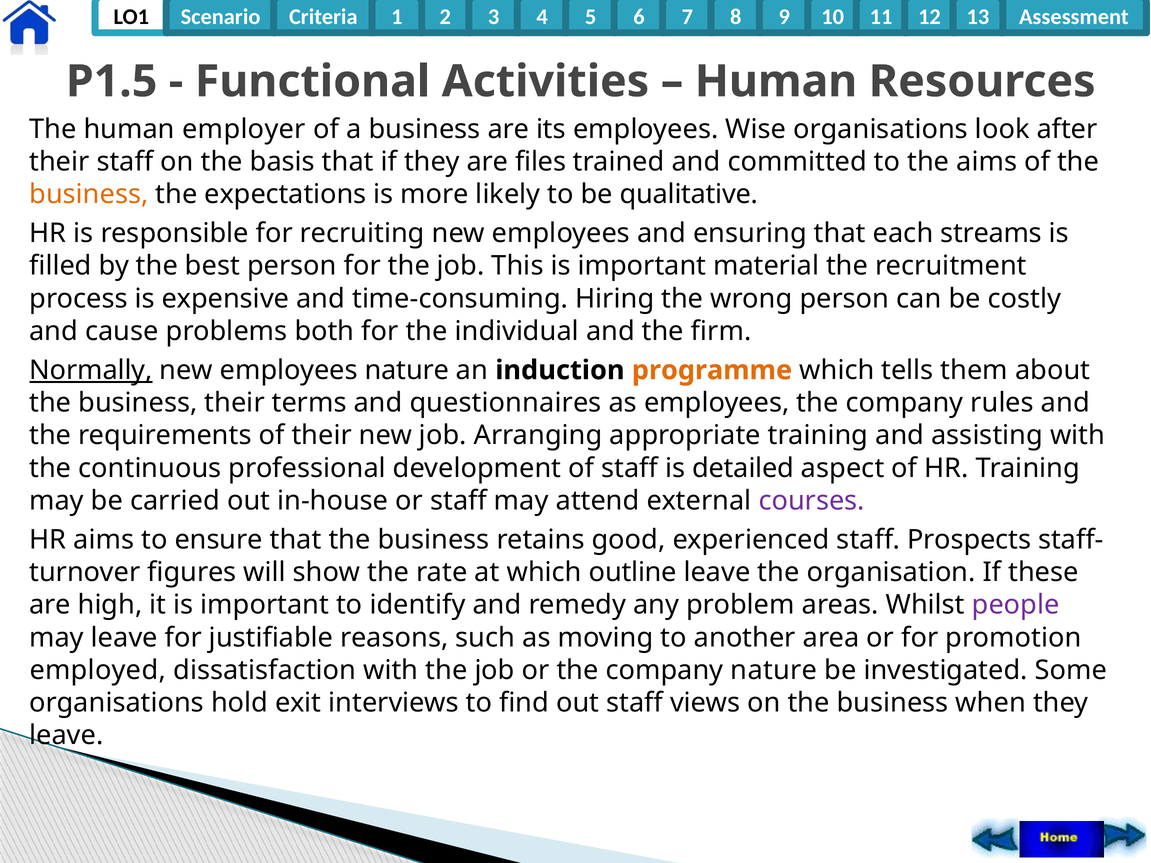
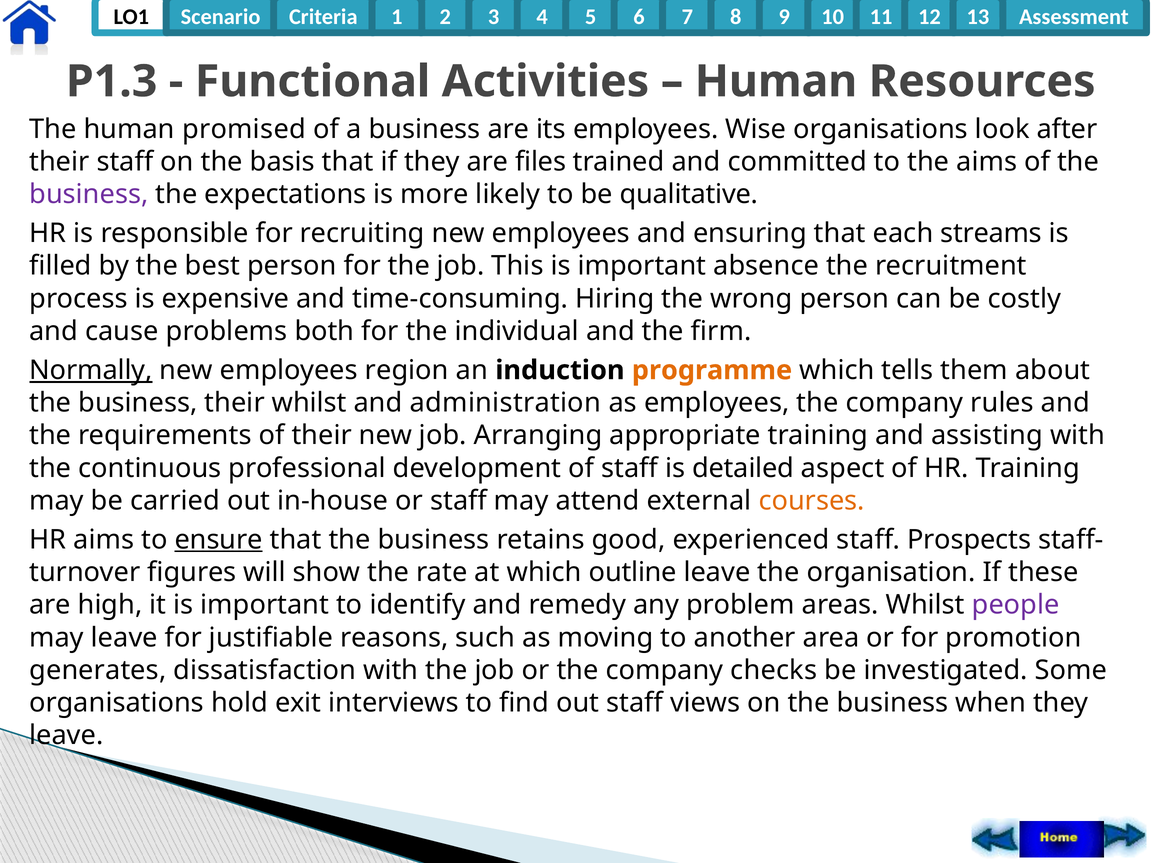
P1.5: P1.5 -> P1.3
employer: employer -> promised
business at (89, 194) colour: orange -> purple
material: material -> absence
employees nature: nature -> region
their terms: terms -> whilst
questionnaires: questionnaires -> administration
courses colour: purple -> orange
ensure underline: none -> present
employed: employed -> generates
company nature: nature -> checks
